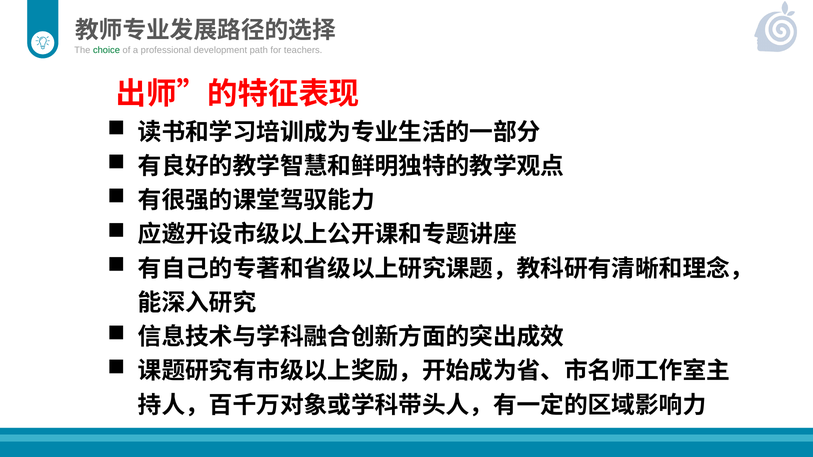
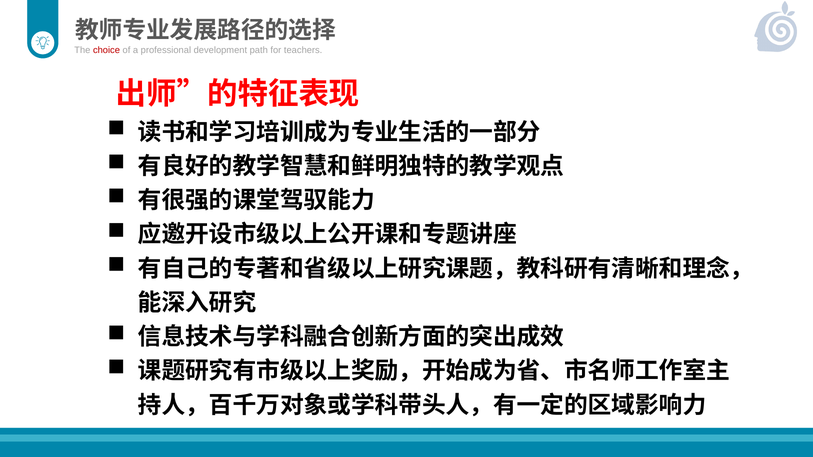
choice colour: green -> red
